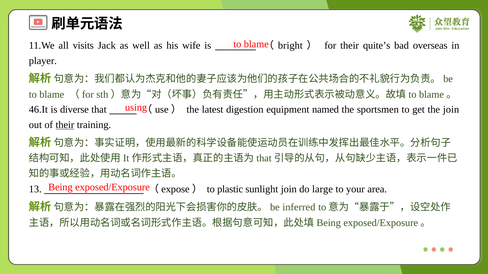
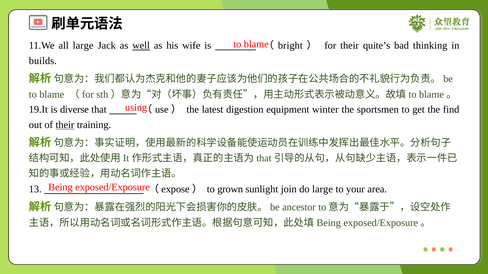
all visits: visits -> large
well underline: none -> present
overseas: overseas -> thinking
player: player -> builds
46.It: 46.It -> 19.It
named: named -> winter
the join: join -> find
plastic: plastic -> grown
inferred: inferred -> ancestor
